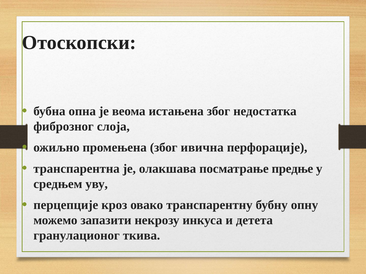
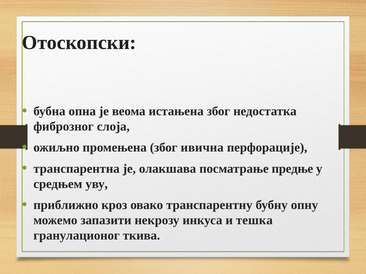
перцепције: перцепције -> приближно
детета: детета -> тешка
